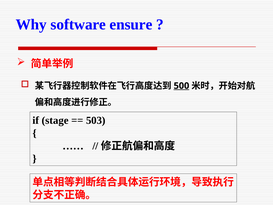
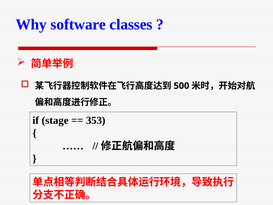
ensure: ensure -> classes
500 underline: present -> none
503: 503 -> 353
